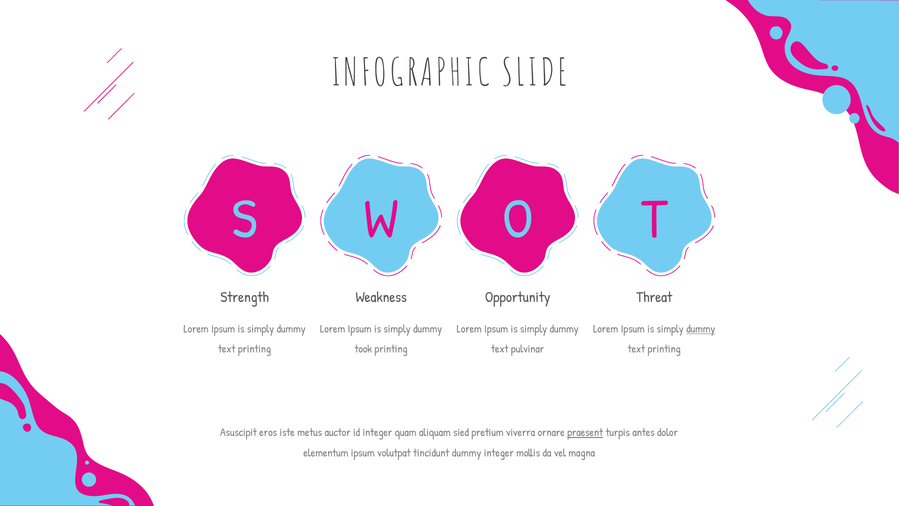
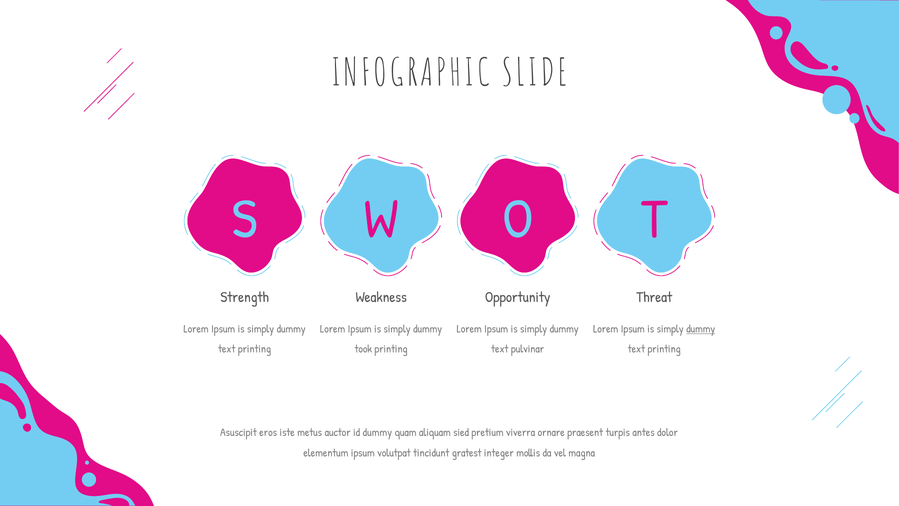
id integer: integer -> dummy
praesent underline: present -> none
tincidunt dummy: dummy -> gratest
